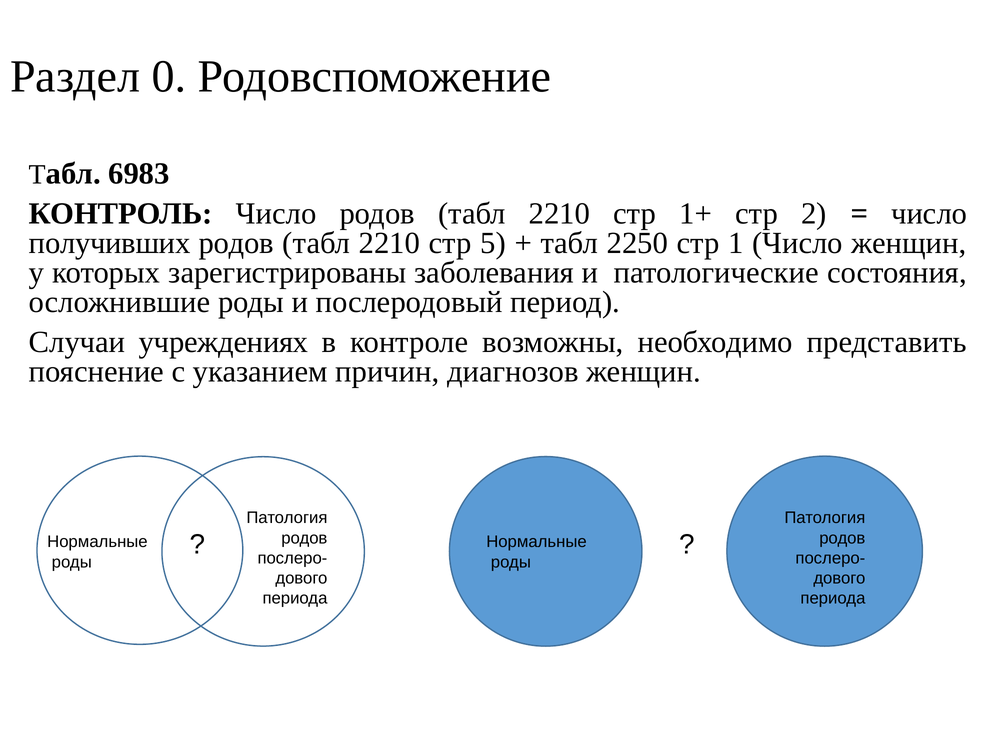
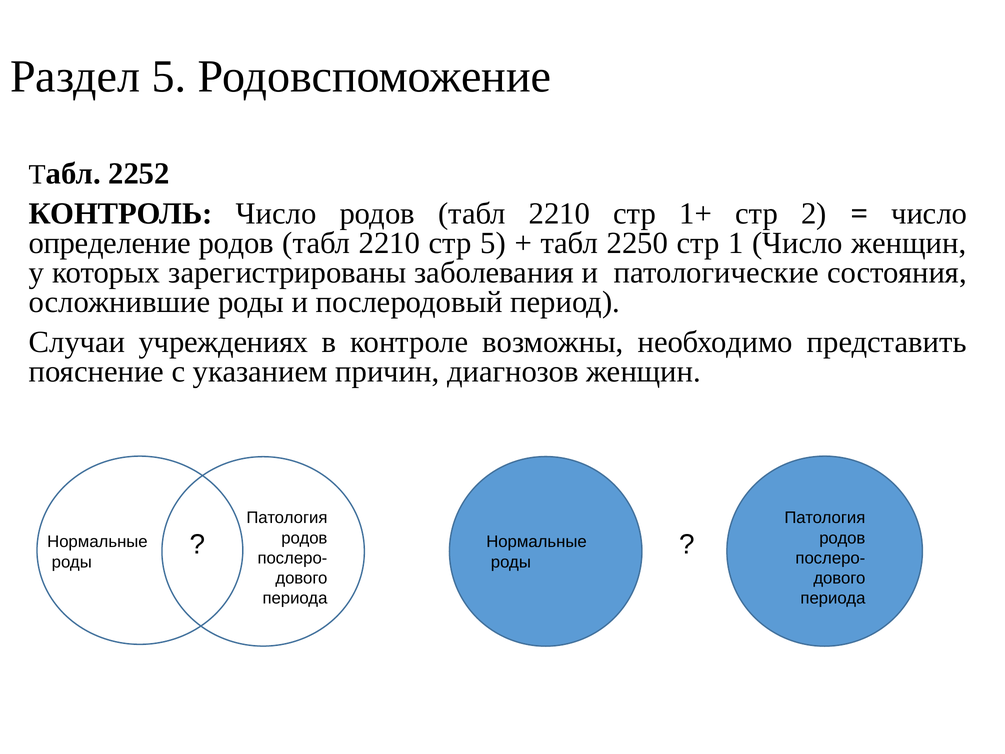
Раздел 0: 0 -> 5
6983: 6983 -> 2252
получивших: получивших -> определение
